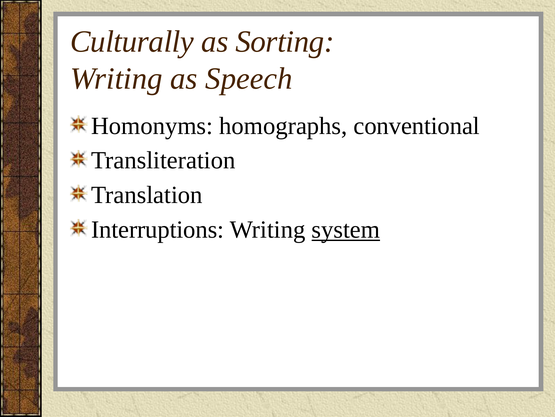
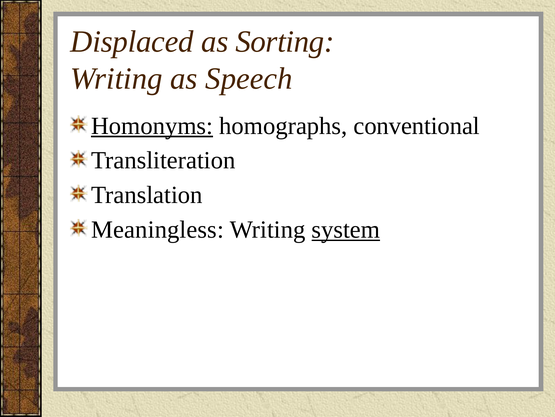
Culturally: Culturally -> Displaced
Homonyms underline: none -> present
Interruptions: Interruptions -> Meaningless
